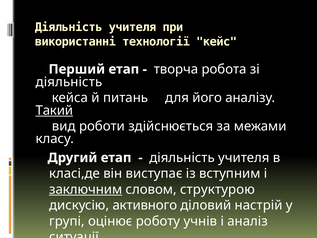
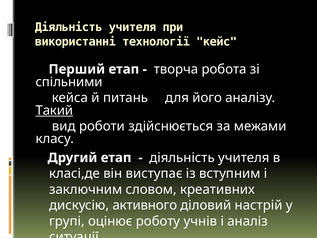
діяльність at (69, 82): діяльність -> спільними
заключним underline: present -> none
структурою: структурою -> креативних
